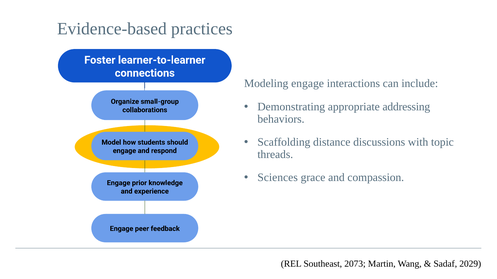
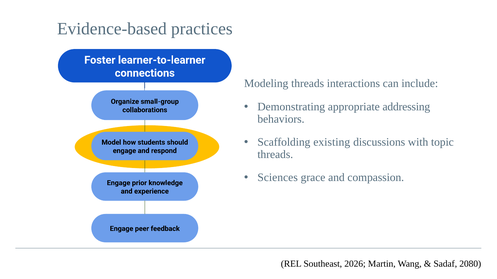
Modeling engage: engage -> threads
distance: distance -> existing
2073: 2073 -> 2026
2029: 2029 -> 2080
